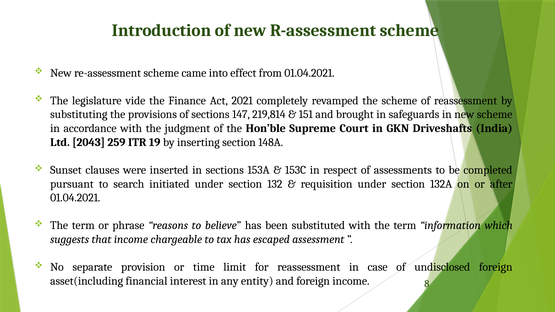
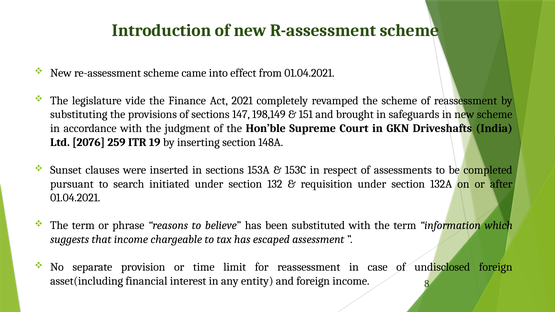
219,814: 219,814 -> 198,149
2043: 2043 -> 2076
